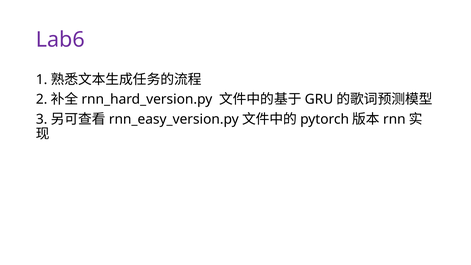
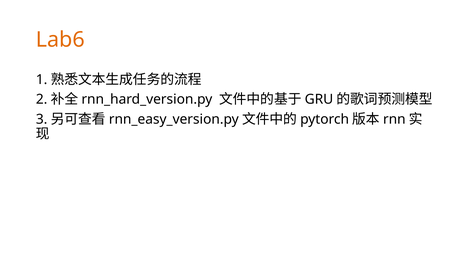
Lab6 colour: purple -> orange
